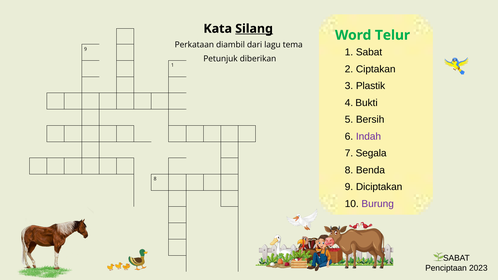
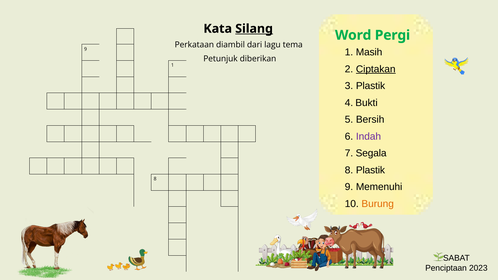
Telur: Telur -> Pergi
1 Sabat: Sabat -> Masih
Ciptakan underline: none -> present
8 Benda: Benda -> Plastik
Diciptakan: Diciptakan -> Memenuhi
Burung colour: purple -> orange
